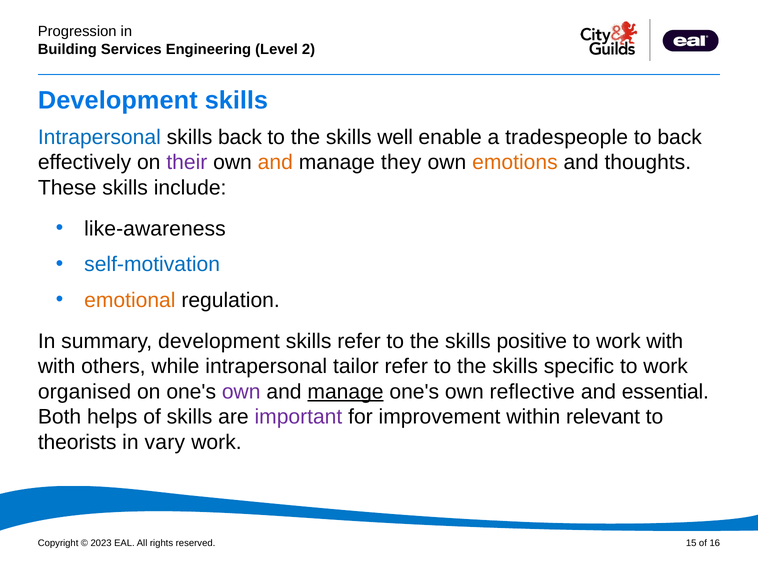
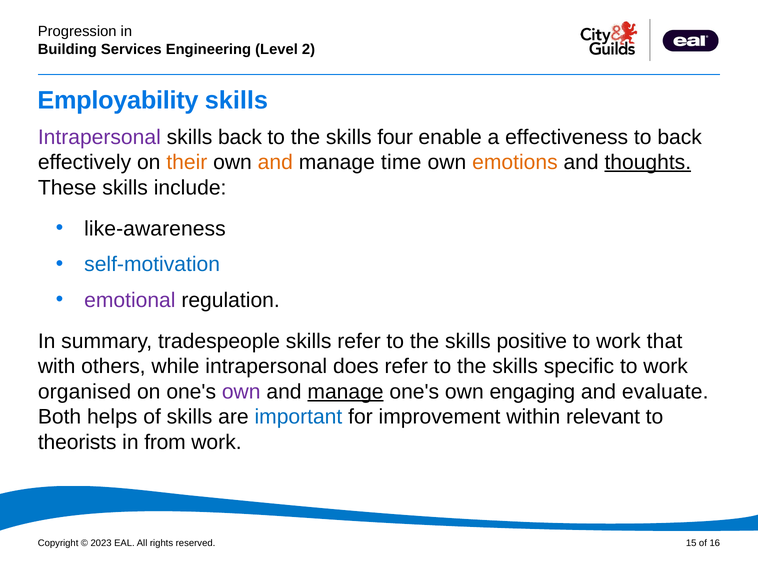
Development at (118, 100): Development -> Employability
Intrapersonal at (99, 137) colour: blue -> purple
well: well -> four
tradespeople: tradespeople -> effectiveness
their colour: purple -> orange
they: they -> time
thoughts underline: none -> present
emotional colour: orange -> purple
summary development: development -> tradespeople
work with: with -> that
tailor: tailor -> does
reflective: reflective -> engaging
essential: essential -> evaluate
important colour: purple -> blue
vary: vary -> from
